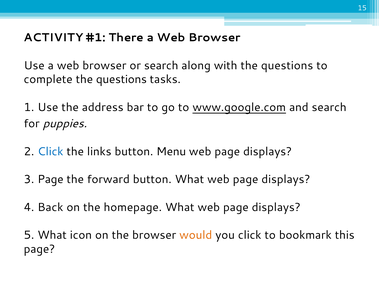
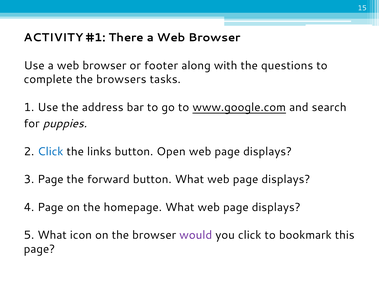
or search: search -> footer
complete the questions: questions -> browsers
Menu: Menu -> Open
4 Back: Back -> Page
would colour: orange -> purple
